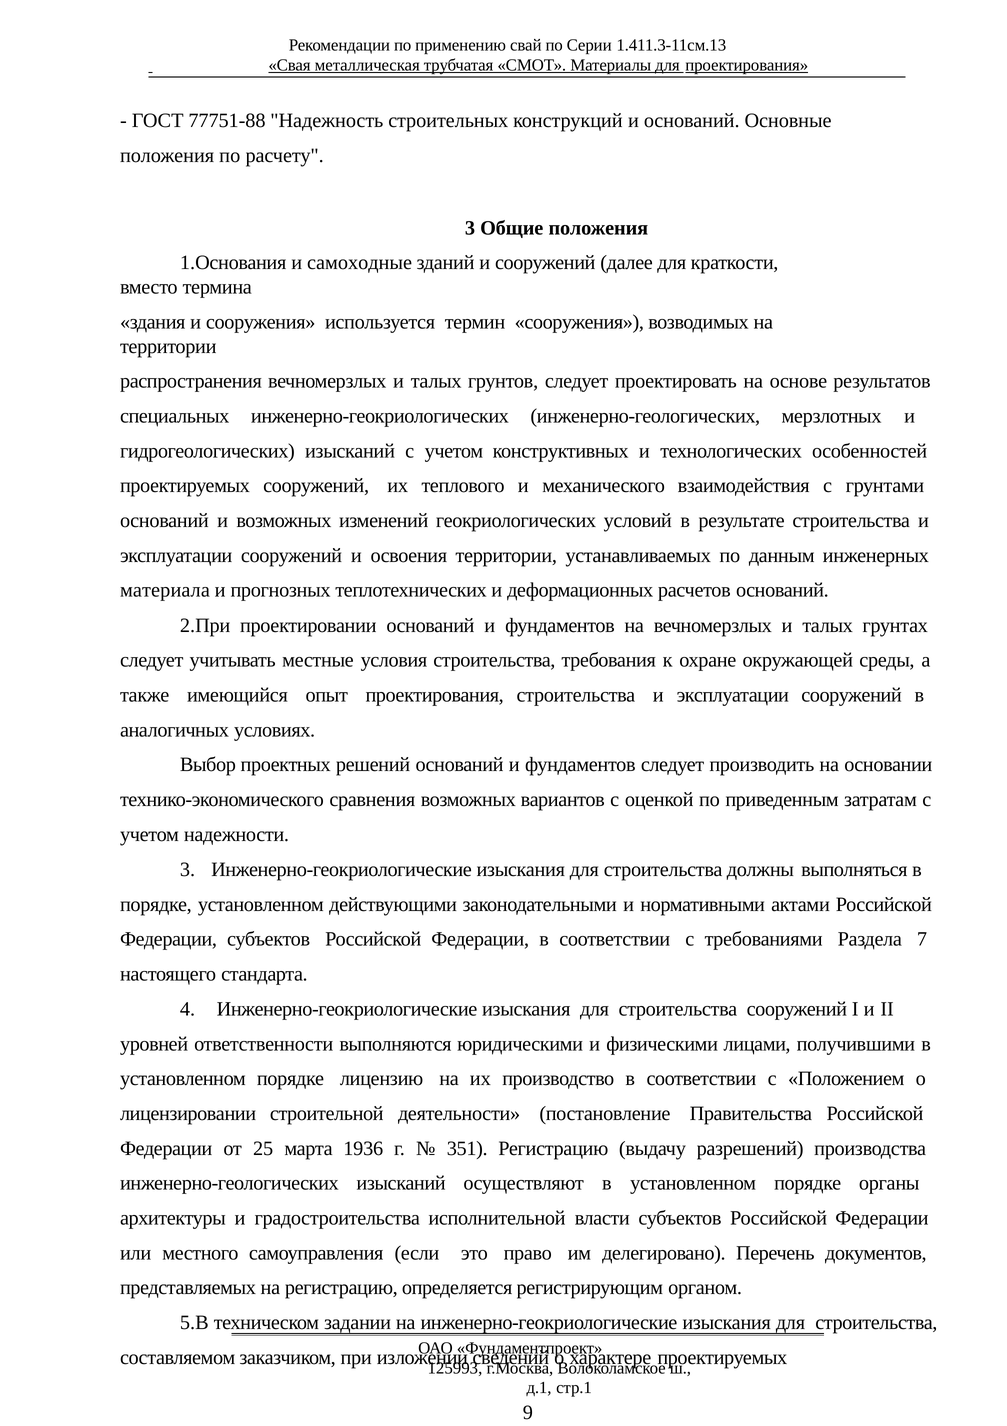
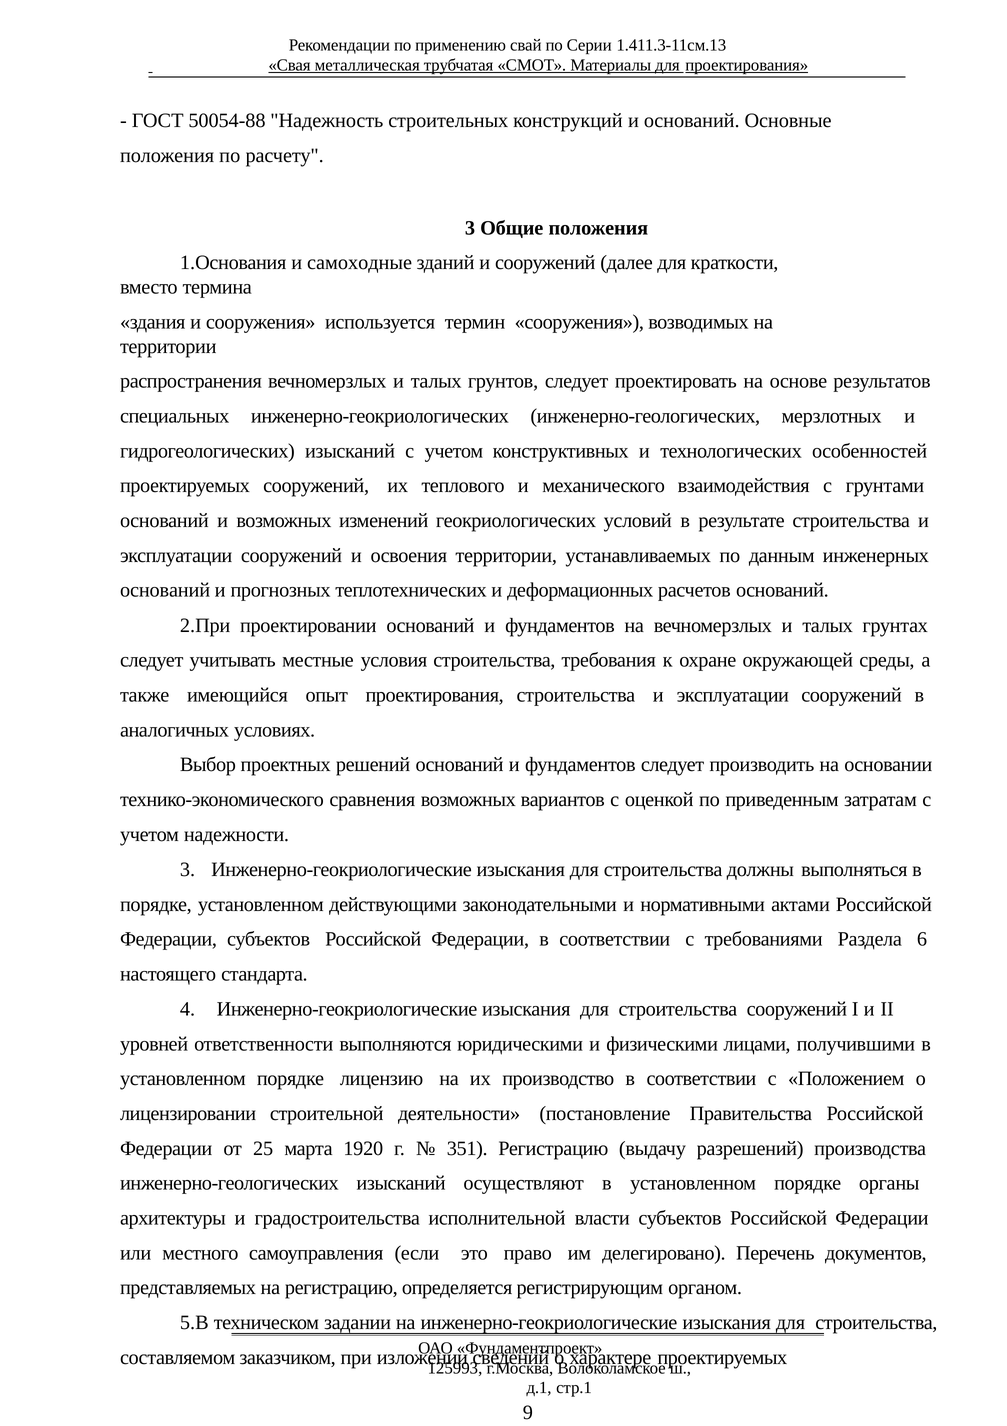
77751-88: 77751-88 -> 50054-88
материала at (165, 590): материала -> оснований
7: 7 -> 6
1936: 1936 -> 1920
